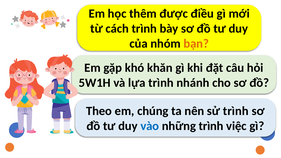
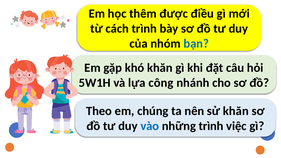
bạn colour: orange -> blue
lựa trình: trình -> công
sử trình: trình -> khăn
